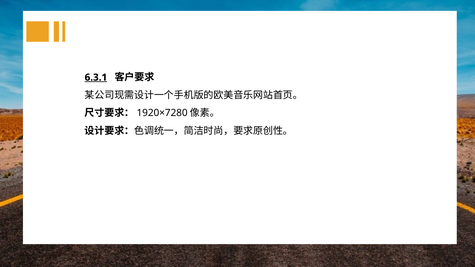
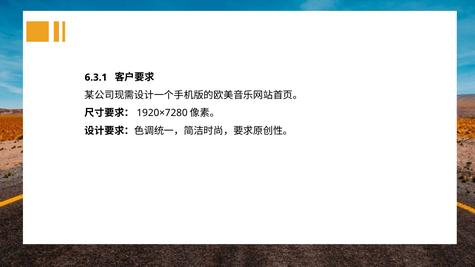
6.3.1 underline: present -> none
